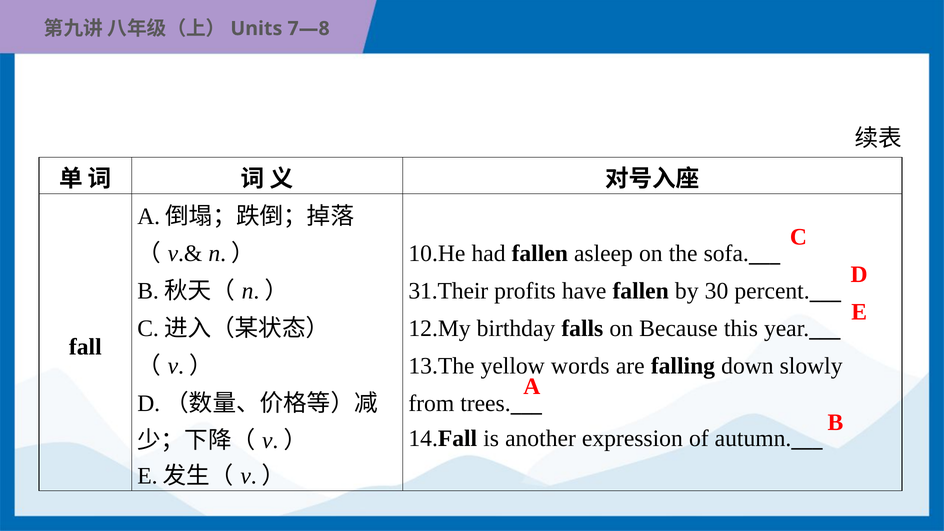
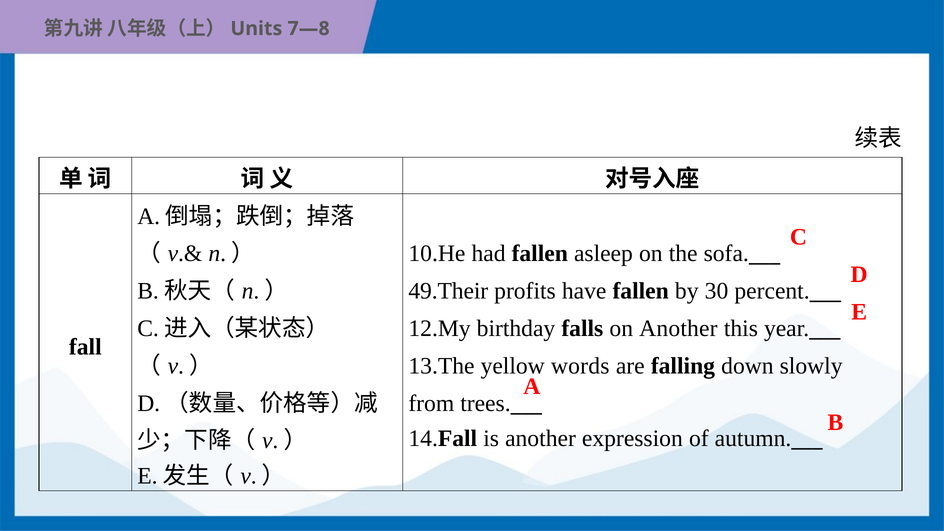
31.Their: 31.Their -> 49.Their
on Because: Because -> Another
